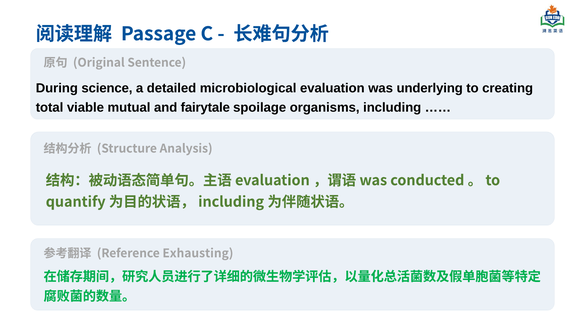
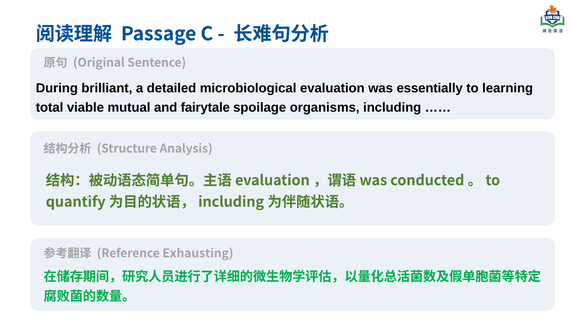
science: science -> brilliant
underlying: underlying -> essentially
creating: creating -> learning
